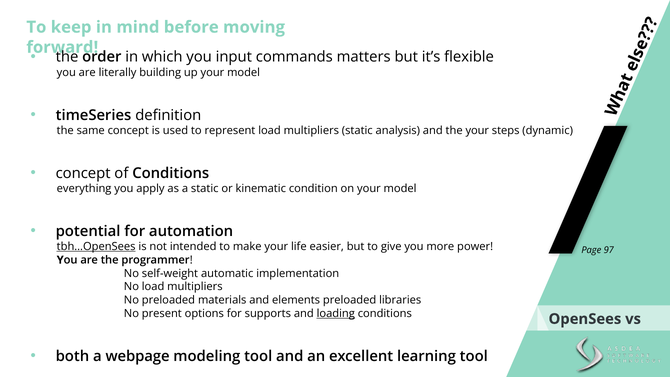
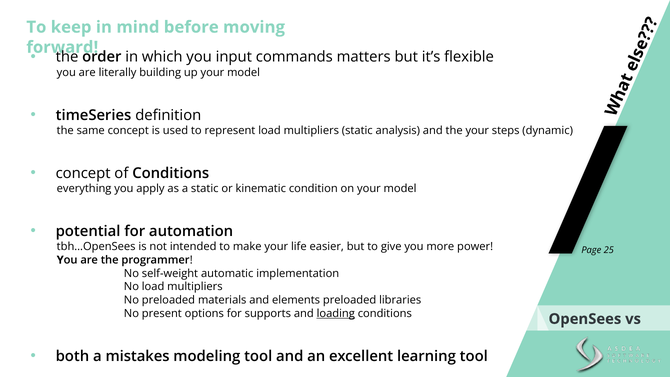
tbh…OpenSees underline: present -> none
97: 97 -> 25
webpage: webpage -> mistakes
